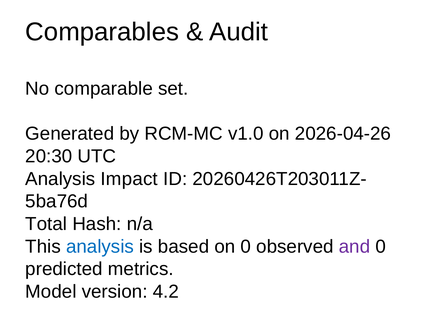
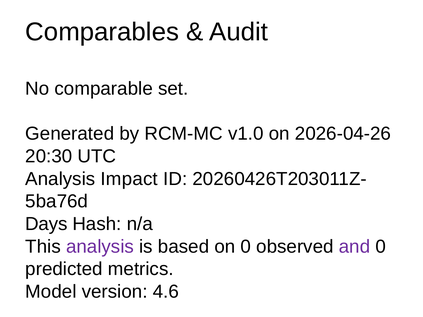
Total: Total -> Days
analysis at (100, 247) colour: blue -> purple
4.2: 4.2 -> 4.6
